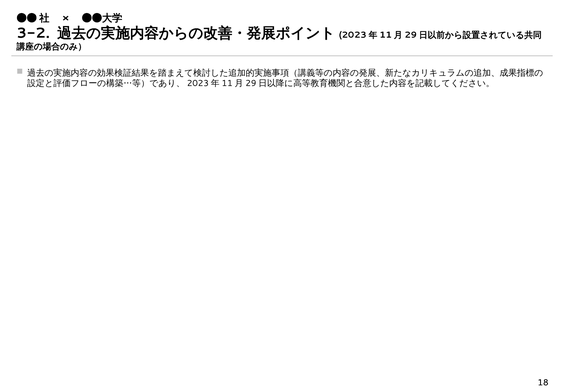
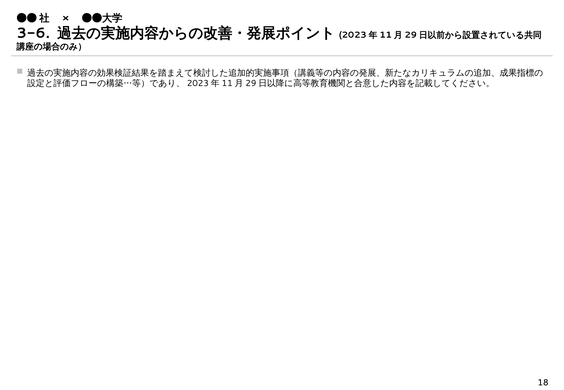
3-2: 3-2 -> 3-6
